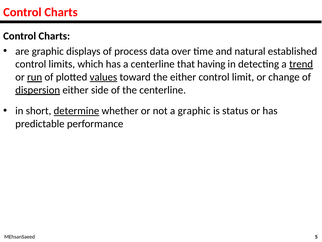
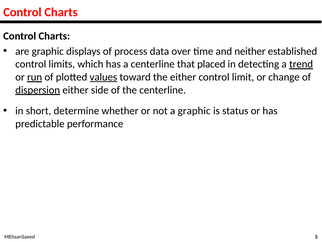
natural: natural -> neither
having: having -> placed
determine underline: present -> none
